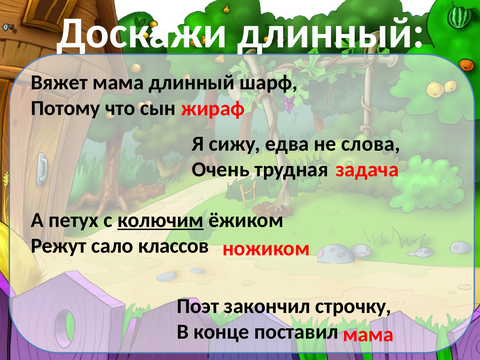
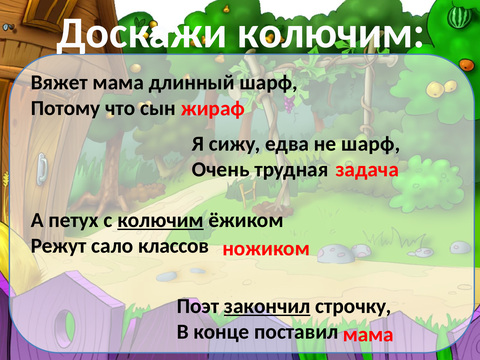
Доскажи длинный: длинный -> колючим
не слова: слова -> шарф
закончил underline: none -> present
